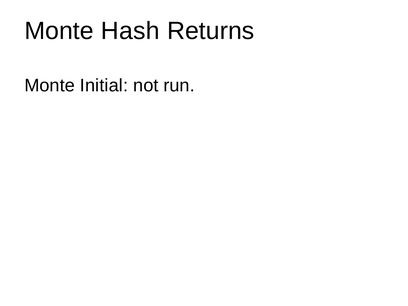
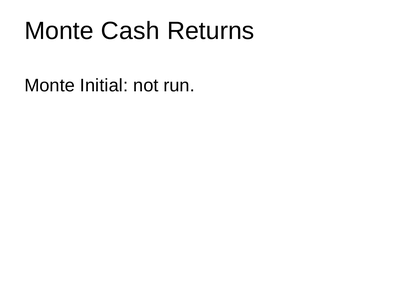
Hash: Hash -> Cash
